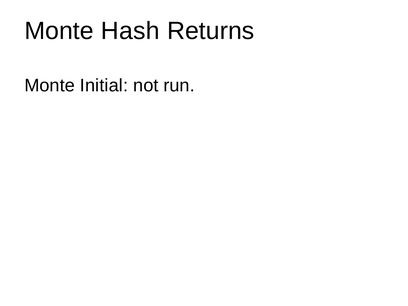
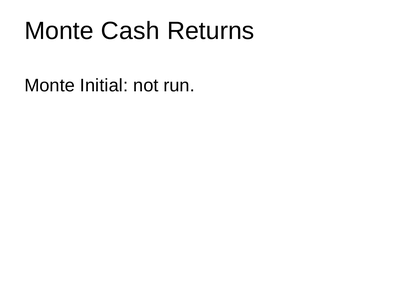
Hash: Hash -> Cash
